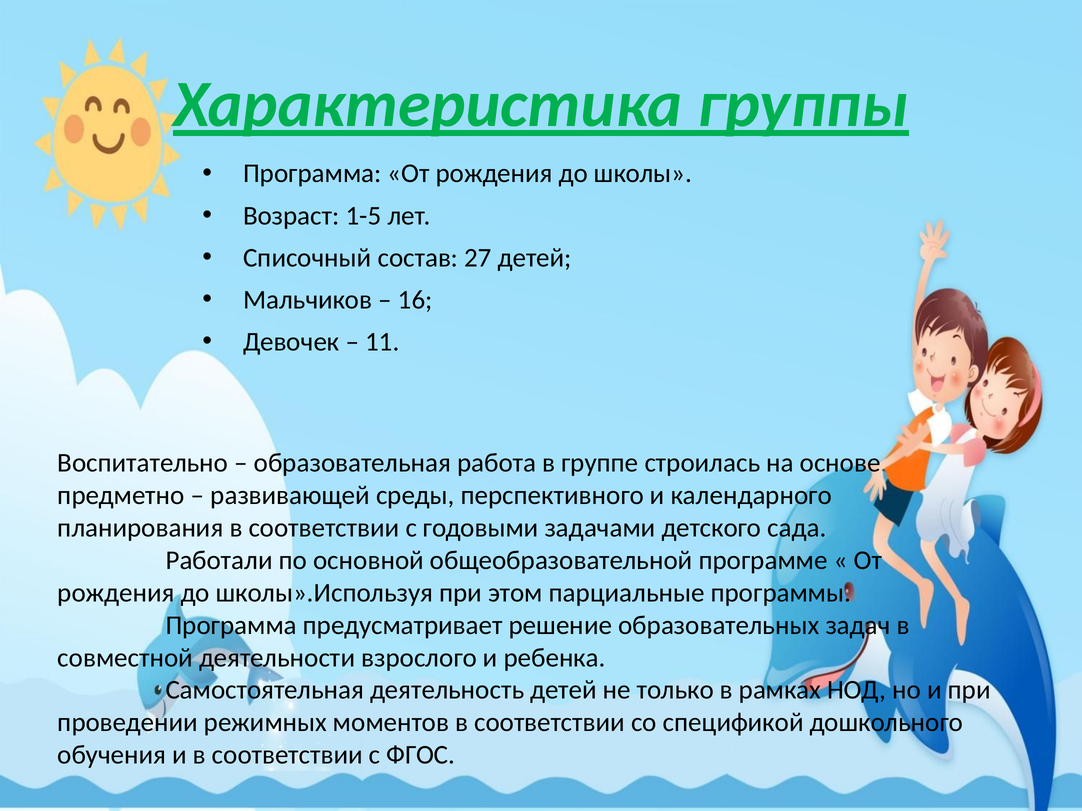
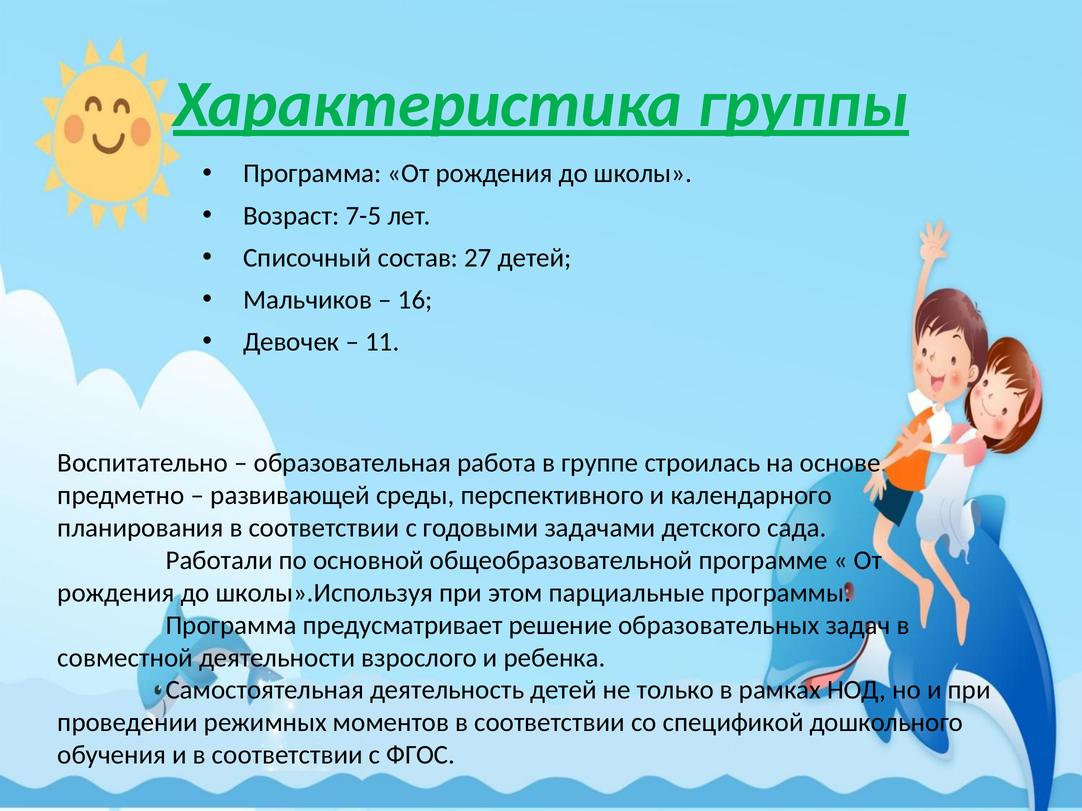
1-5: 1-5 -> 7-5
